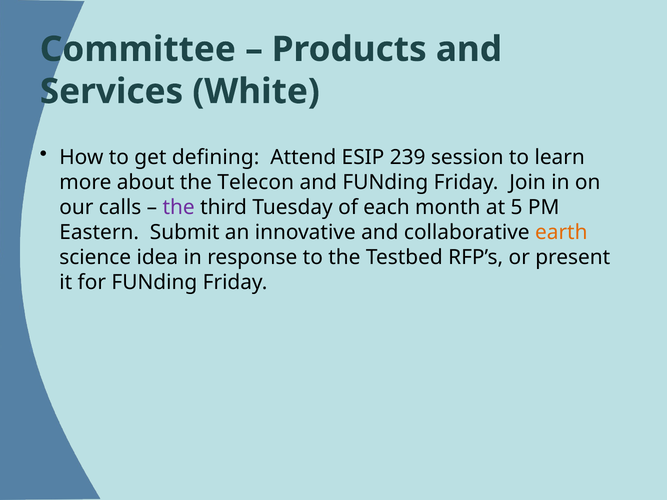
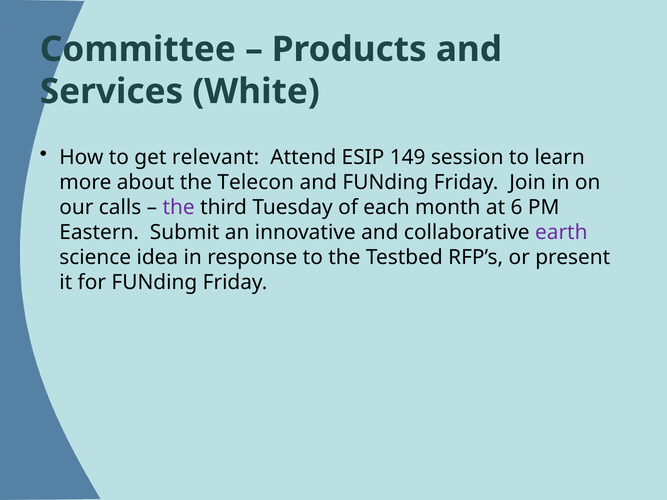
defining: defining -> relevant
239: 239 -> 149
5: 5 -> 6
earth colour: orange -> purple
